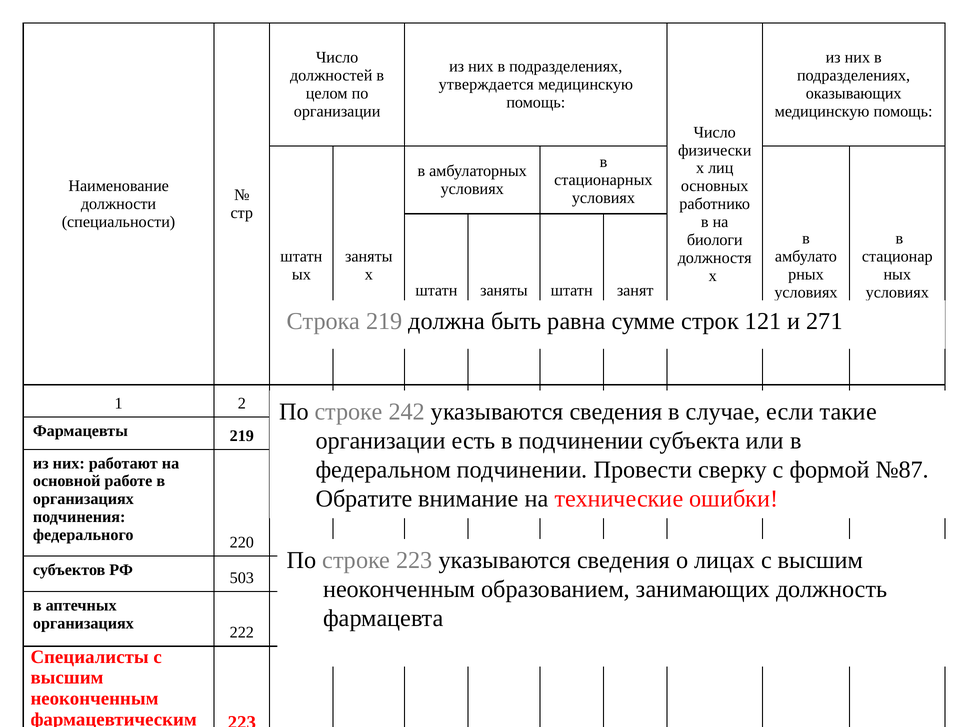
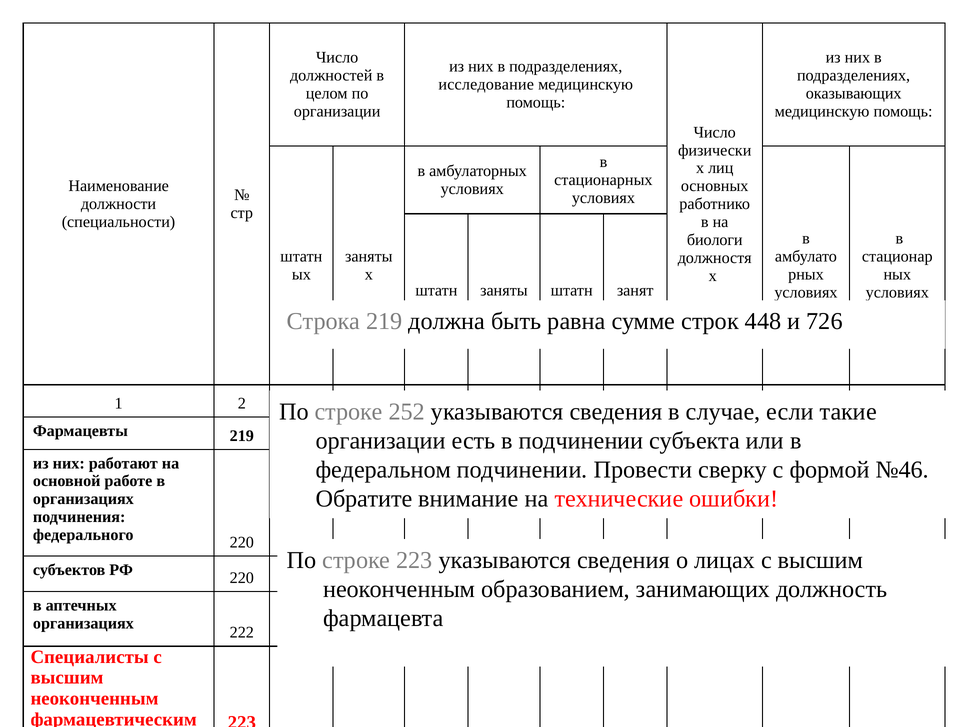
утверждается: утверждается -> исследование
121: 121 -> 448
271: 271 -> 726
242: 242 -> 252
№87: №87 -> №46
РФ 503: 503 -> 220
